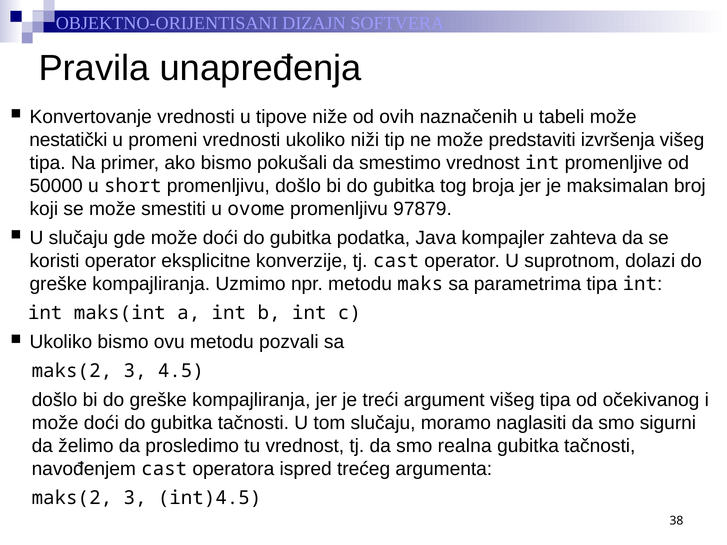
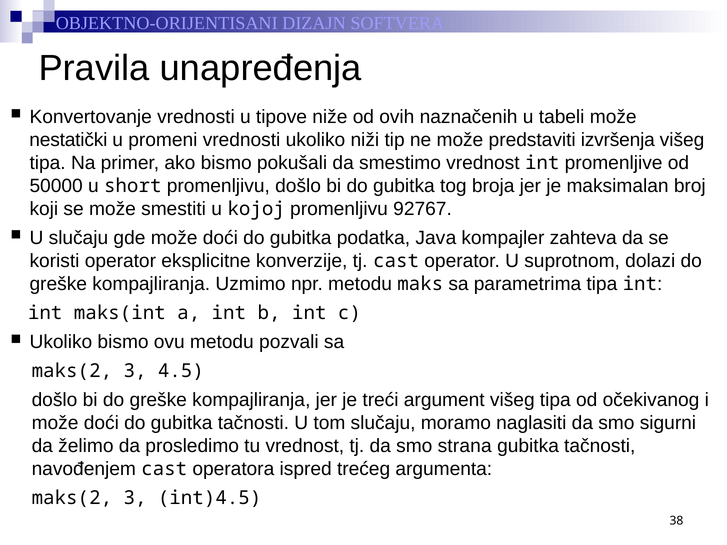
ovome: ovome -> kojoj
97879: 97879 -> 92767
realna: realna -> strana
